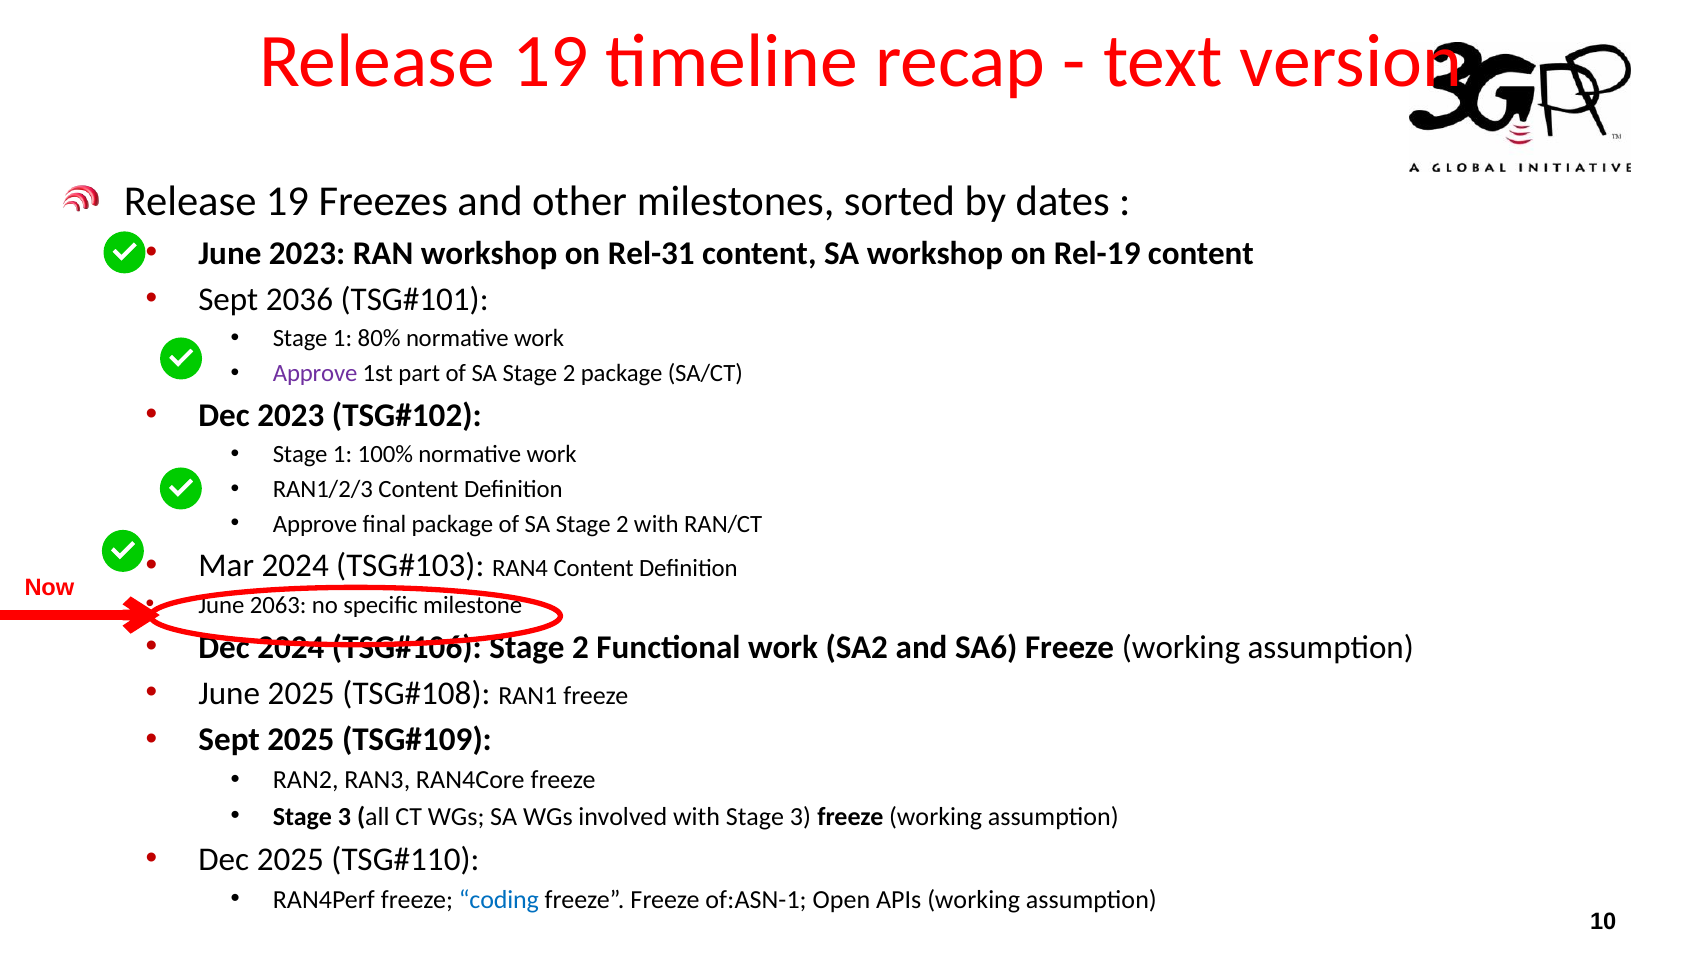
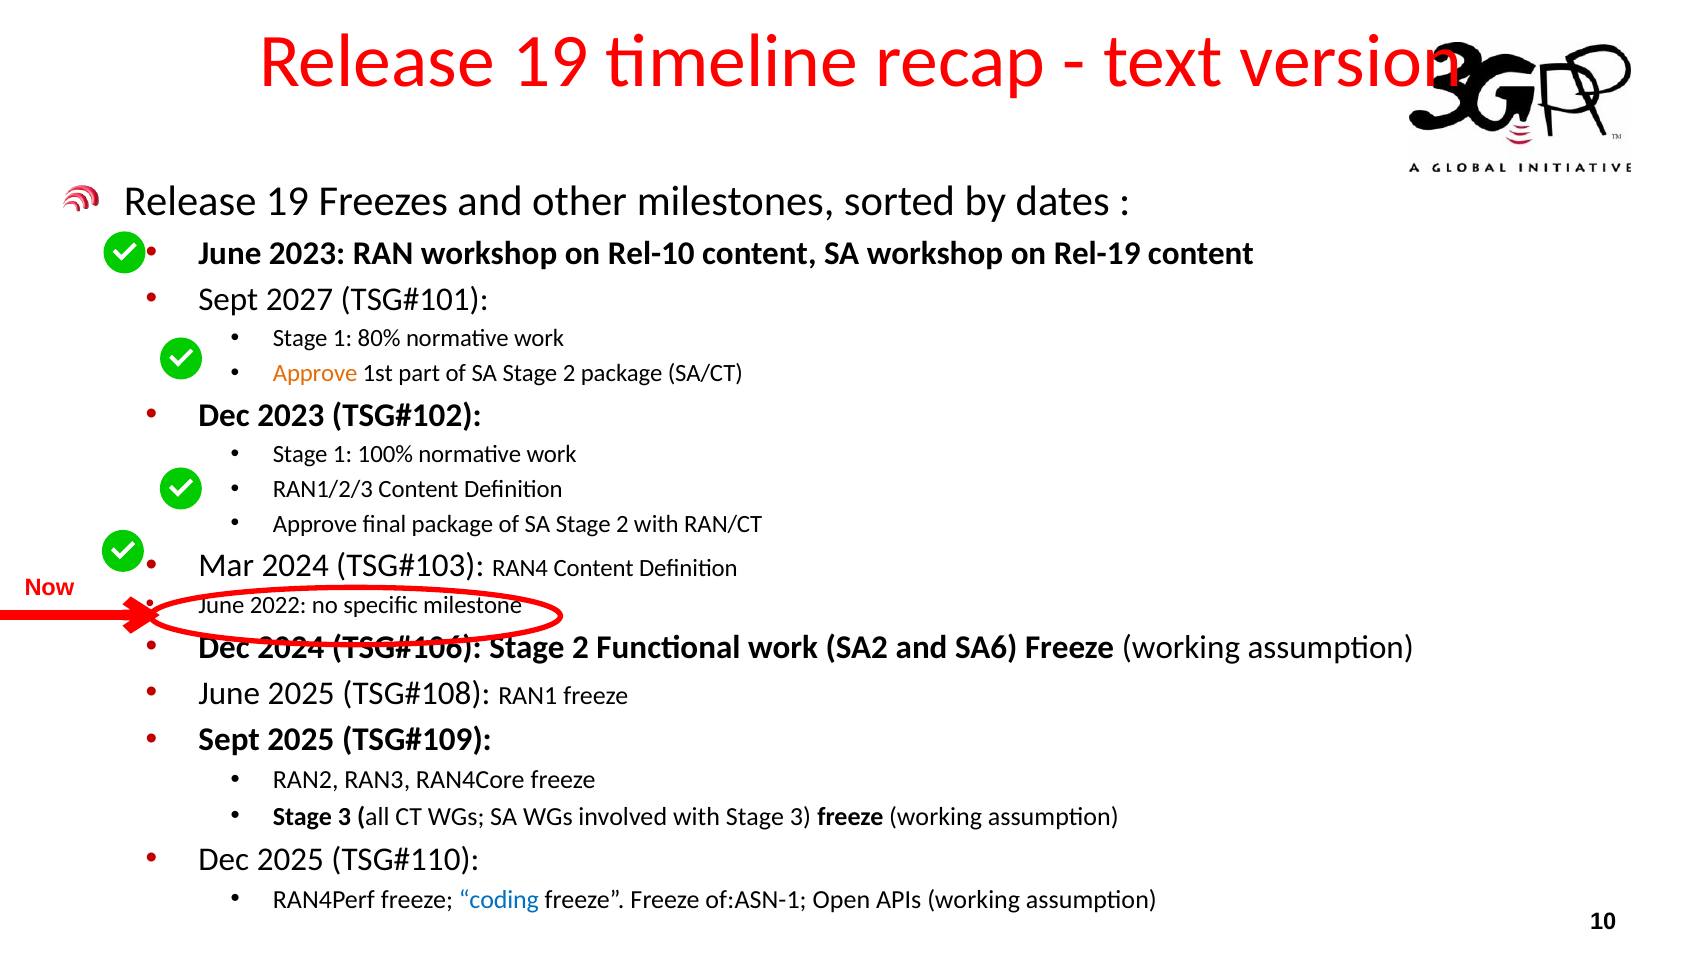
Rel-31: Rel-31 -> Rel-10
2036: 2036 -> 2027
Approve at (315, 373) colour: purple -> orange
2063: 2063 -> 2022
